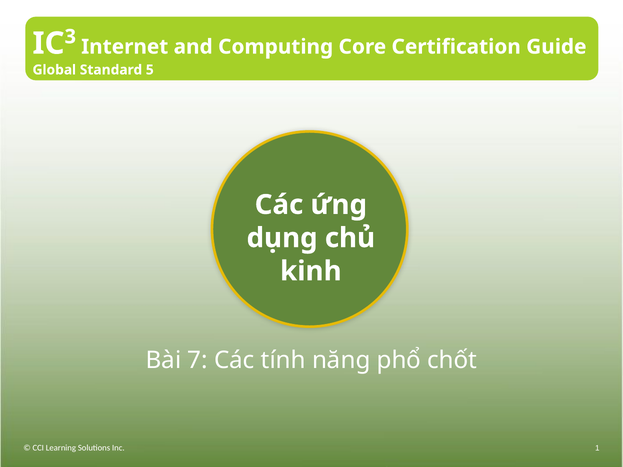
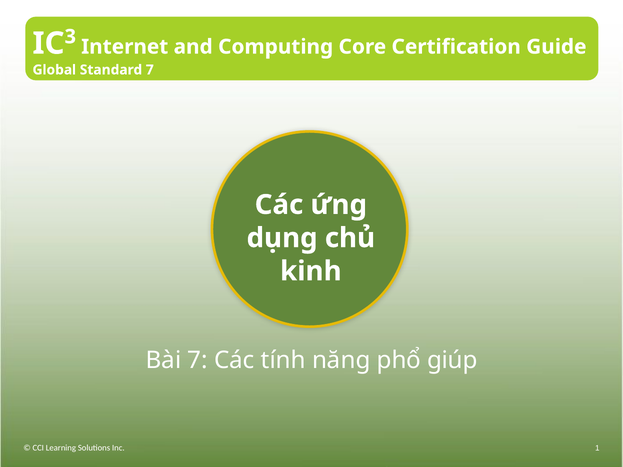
Standard 5: 5 -> 7
chốt: chốt -> giúp
